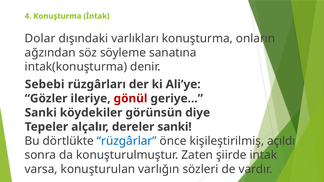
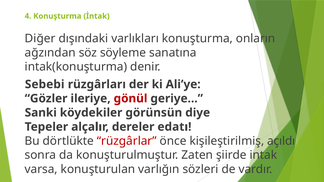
Dolar: Dolar -> Diğer
dereler sanki: sanki -> edatı
rüzgârlar colour: blue -> red
